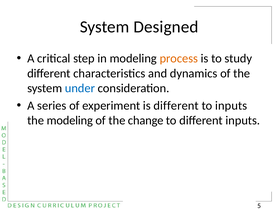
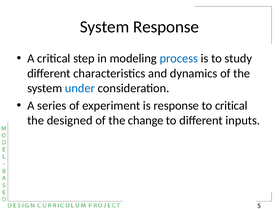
System Designed: Designed -> Response
process colour: orange -> blue
is different: different -> response
to inputs: inputs -> critical
the modeling: modeling -> designed
